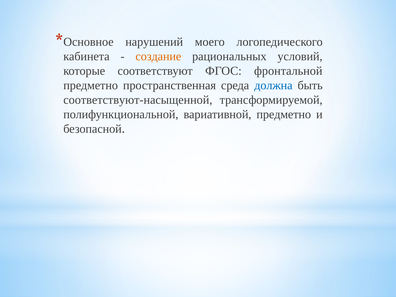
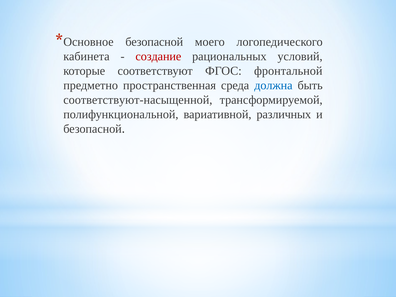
нарушений at (154, 42): нарушений -> безопасной
создание colour: orange -> red
вариативной предметно: предметно -> различных
